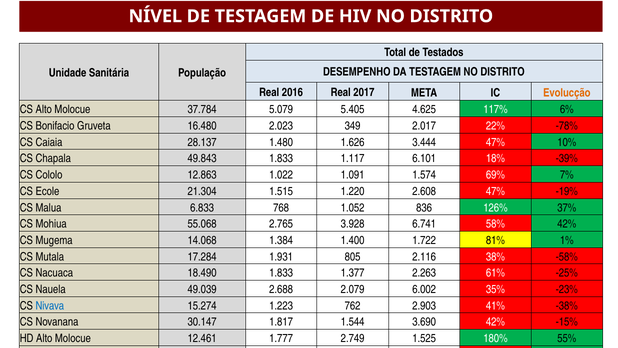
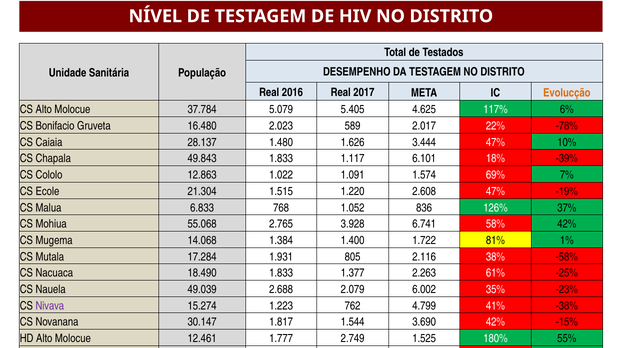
349: 349 -> 589
Nivava colour: blue -> purple
2.903: 2.903 -> 4.799
